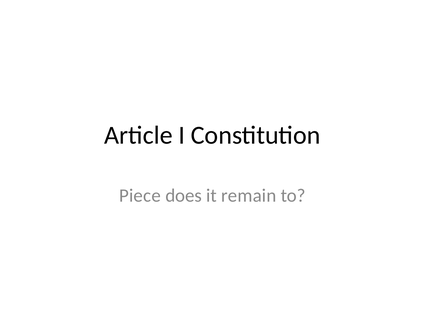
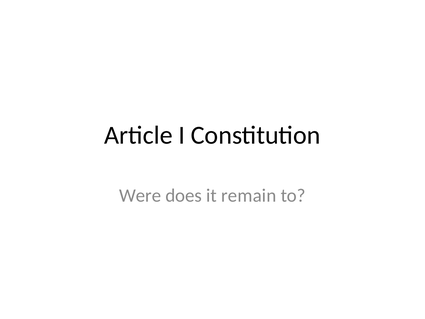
Piece: Piece -> Were
